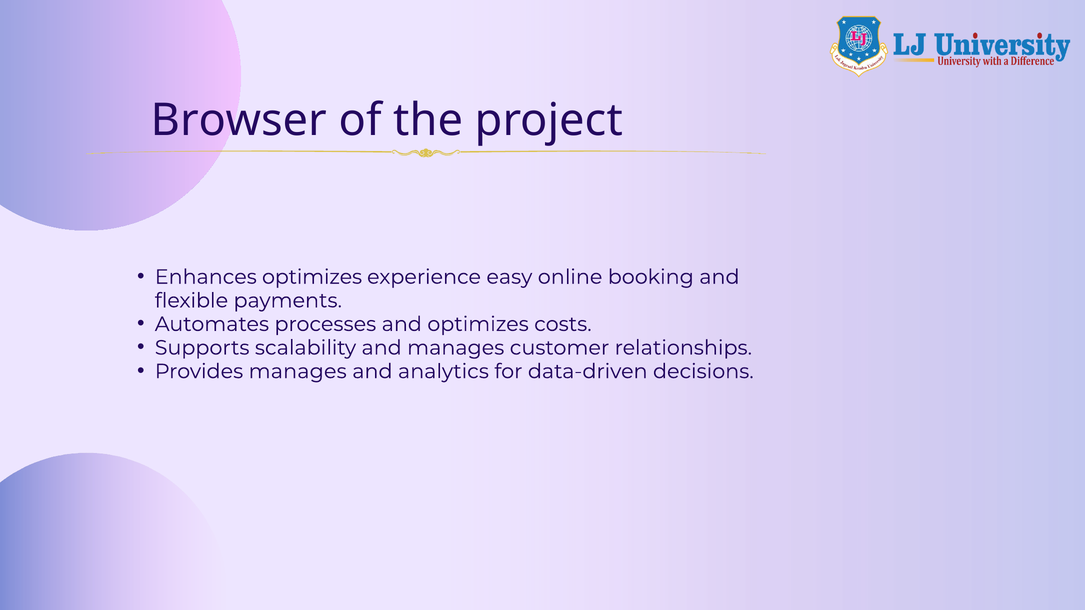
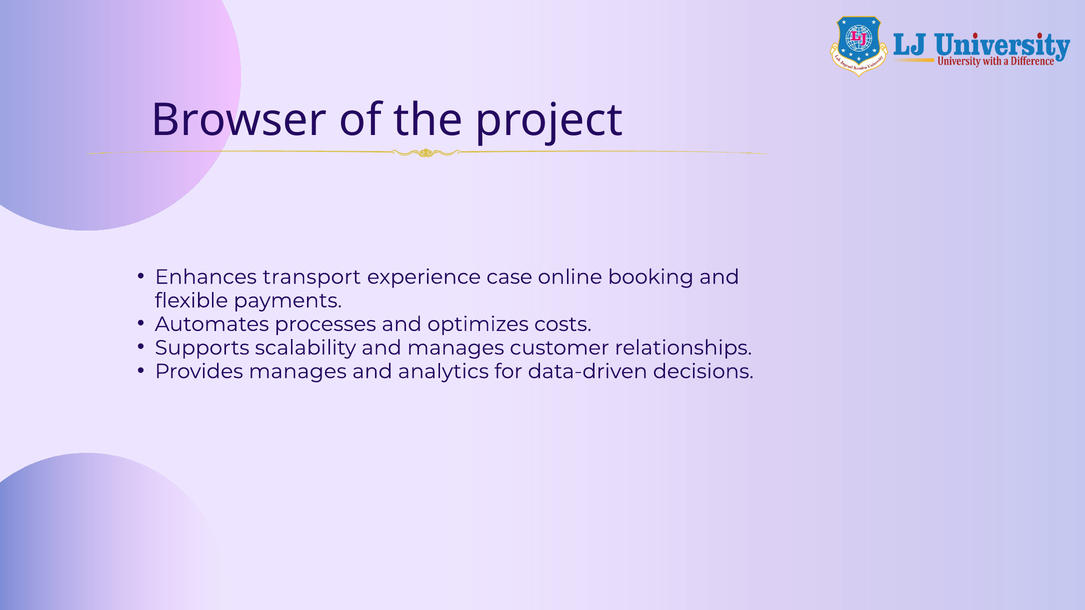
Enhances optimizes: optimizes -> transport
easy: easy -> case
